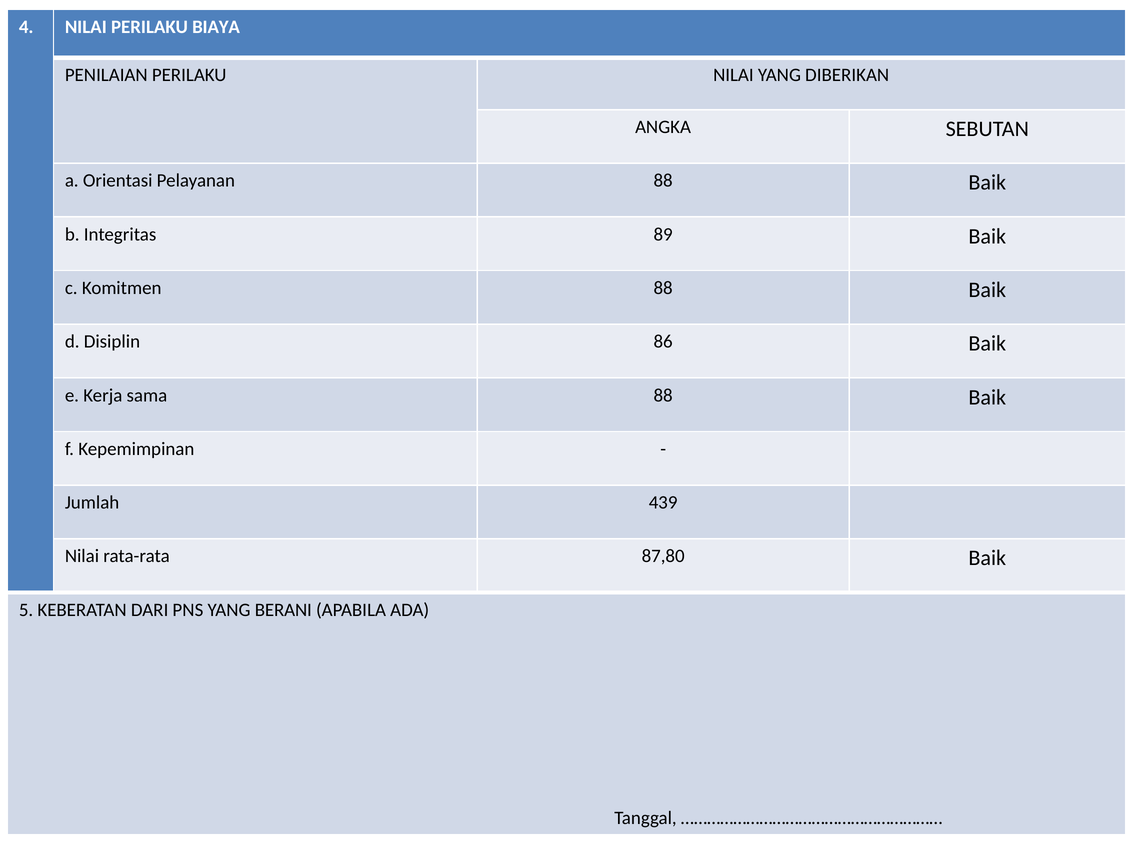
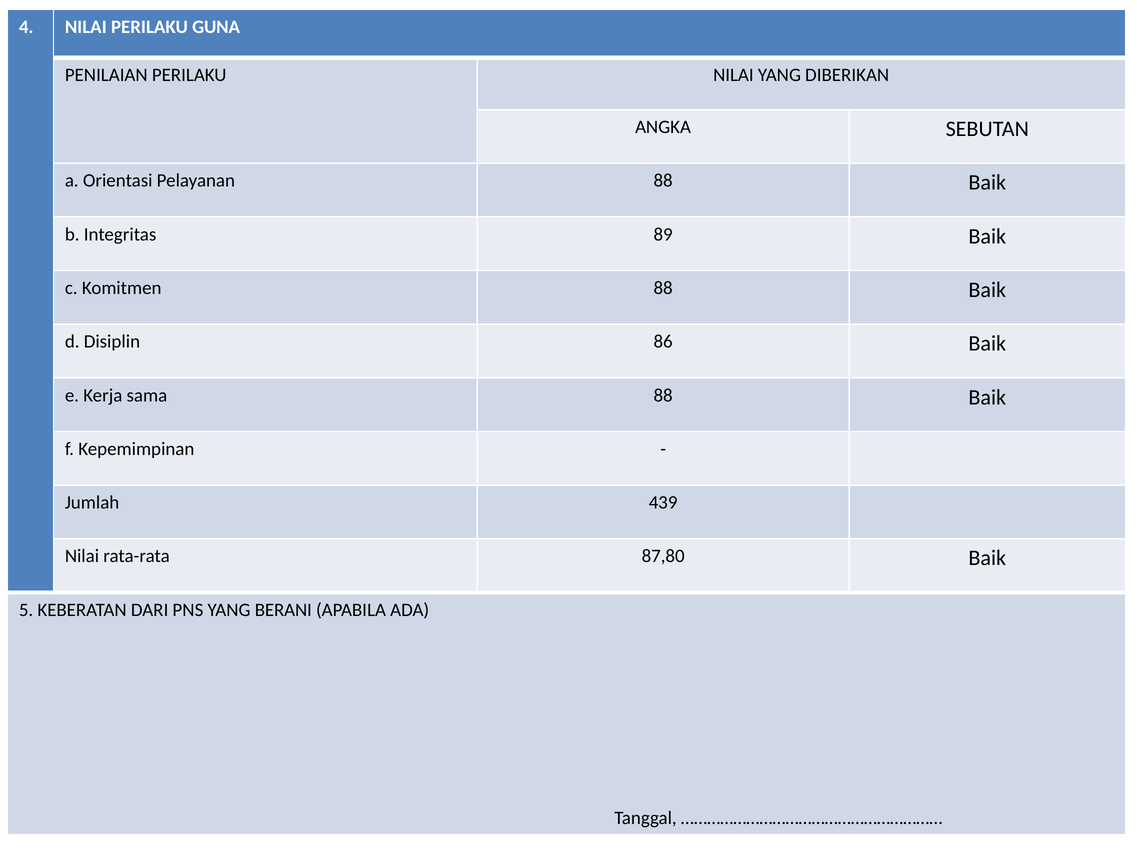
BIAYA: BIAYA -> GUNA
